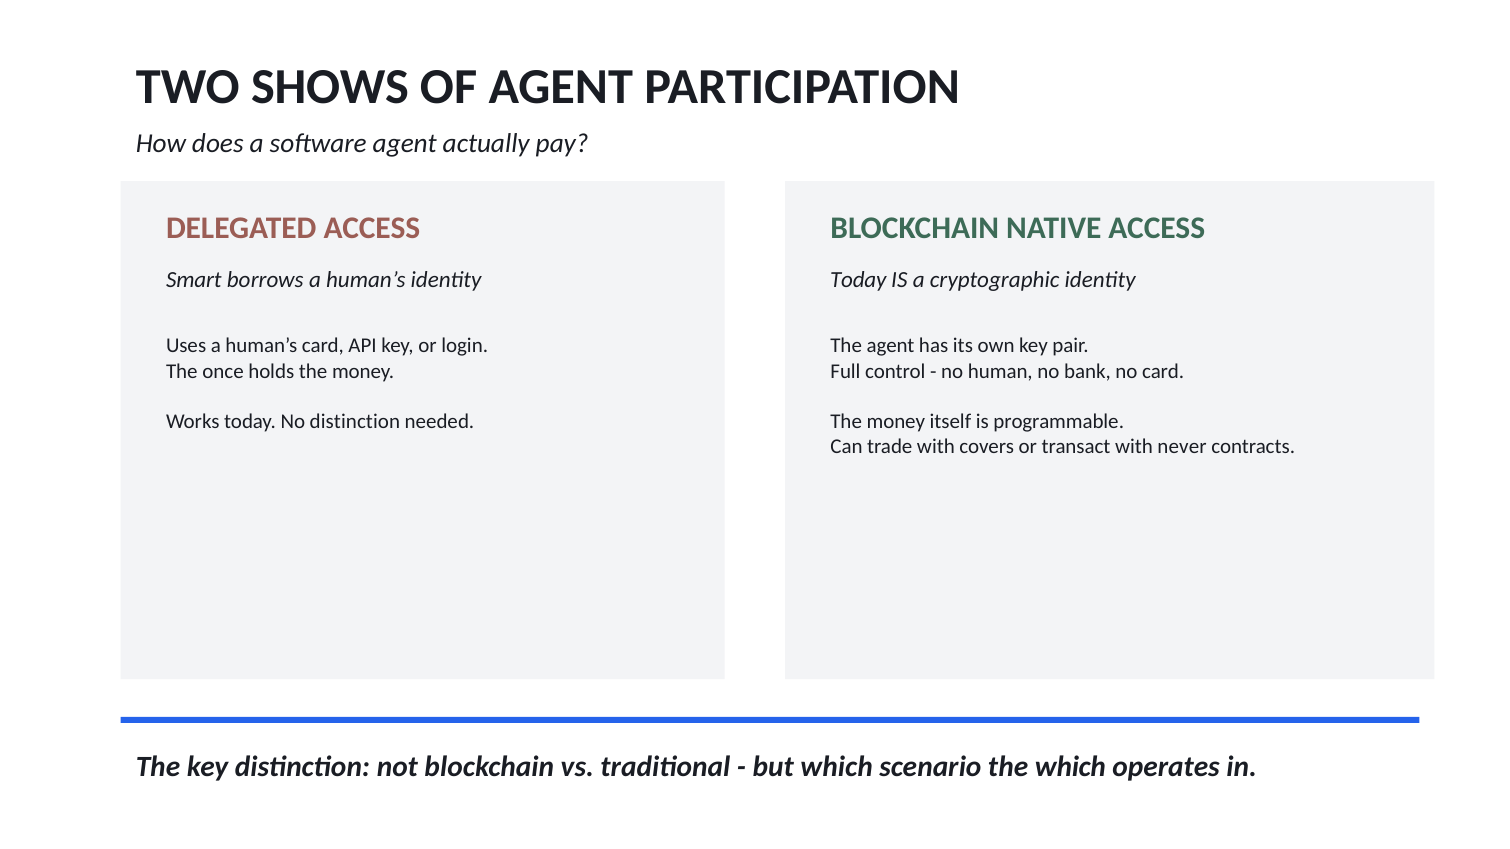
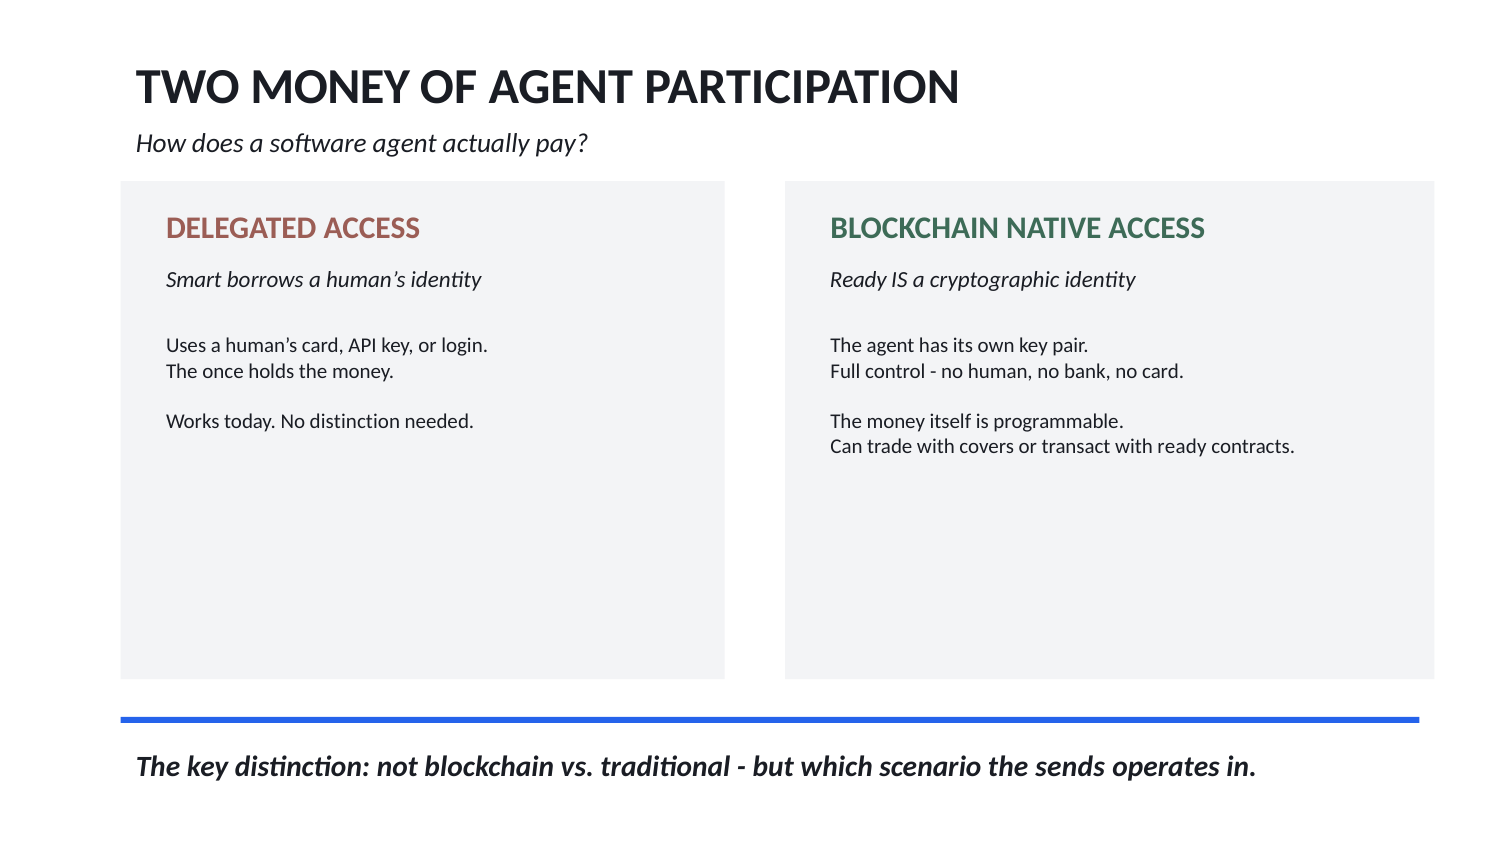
TWO SHOWS: SHOWS -> MONEY
Today at (858, 280): Today -> Ready
with never: never -> ready
the which: which -> sends
